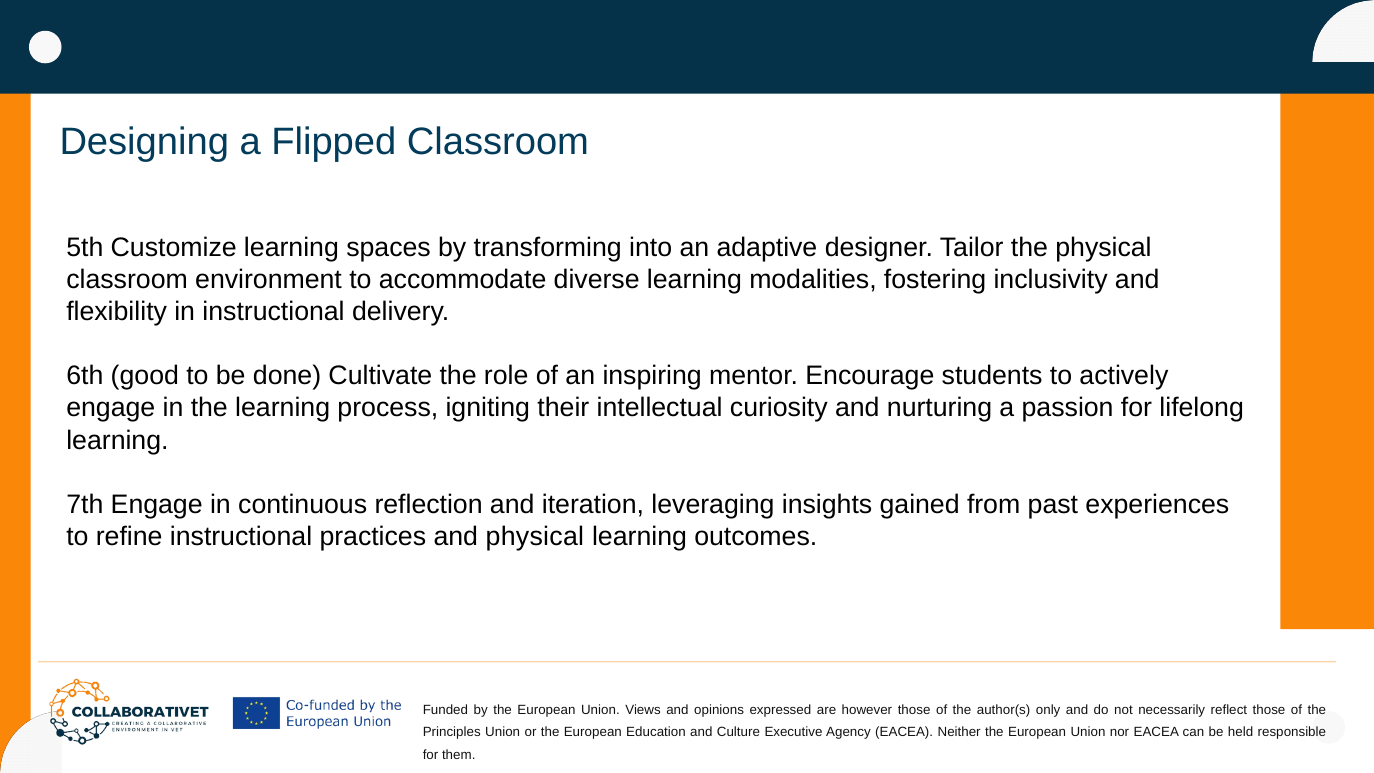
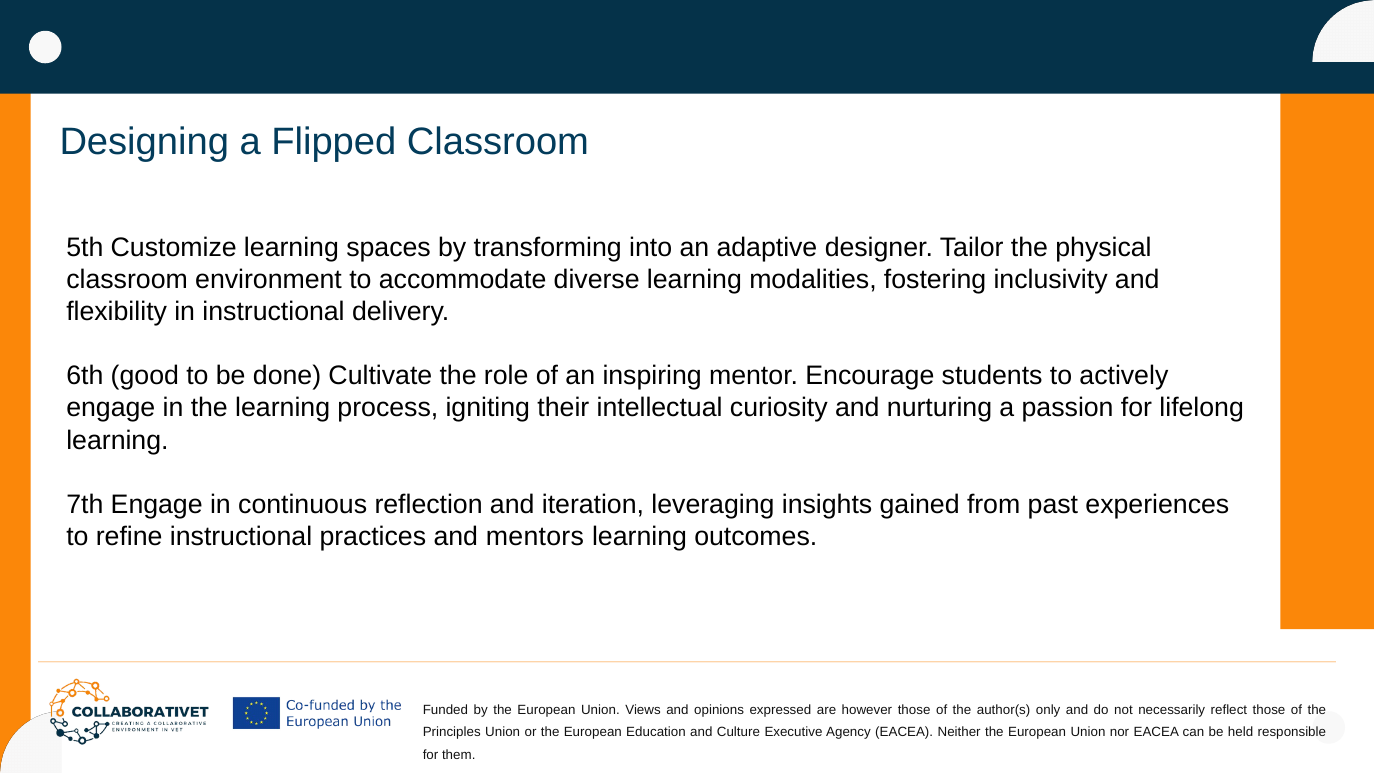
and physical: physical -> mentors
